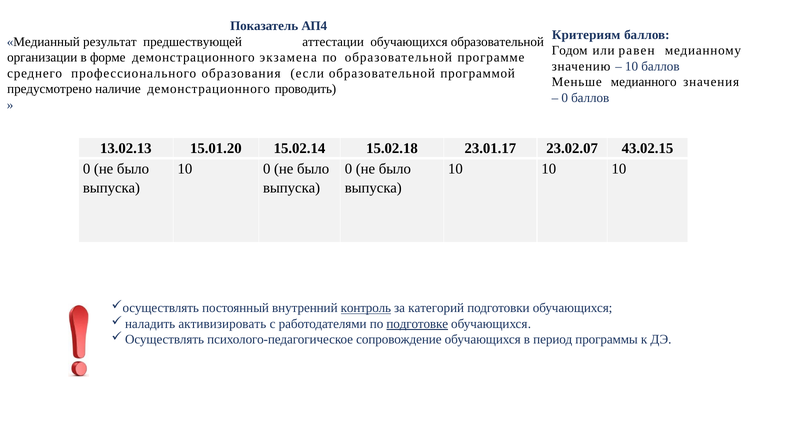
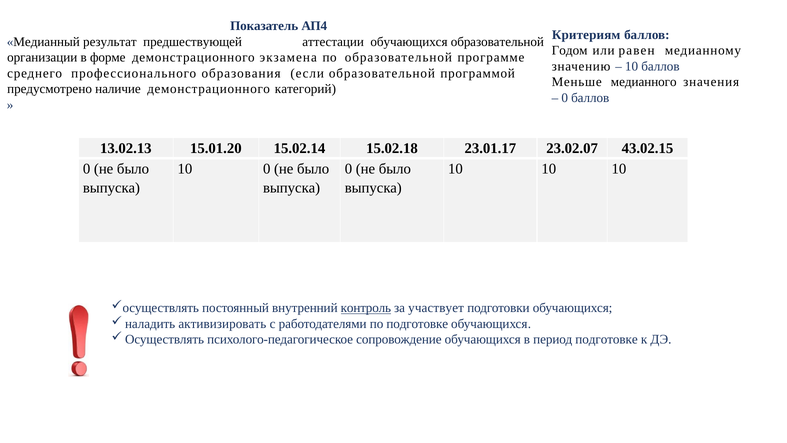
проводить: проводить -> категорий
категорий: категорий -> участвует
подготовке at (417, 324) underline: present -> none
период программы: программы -> подготовке
